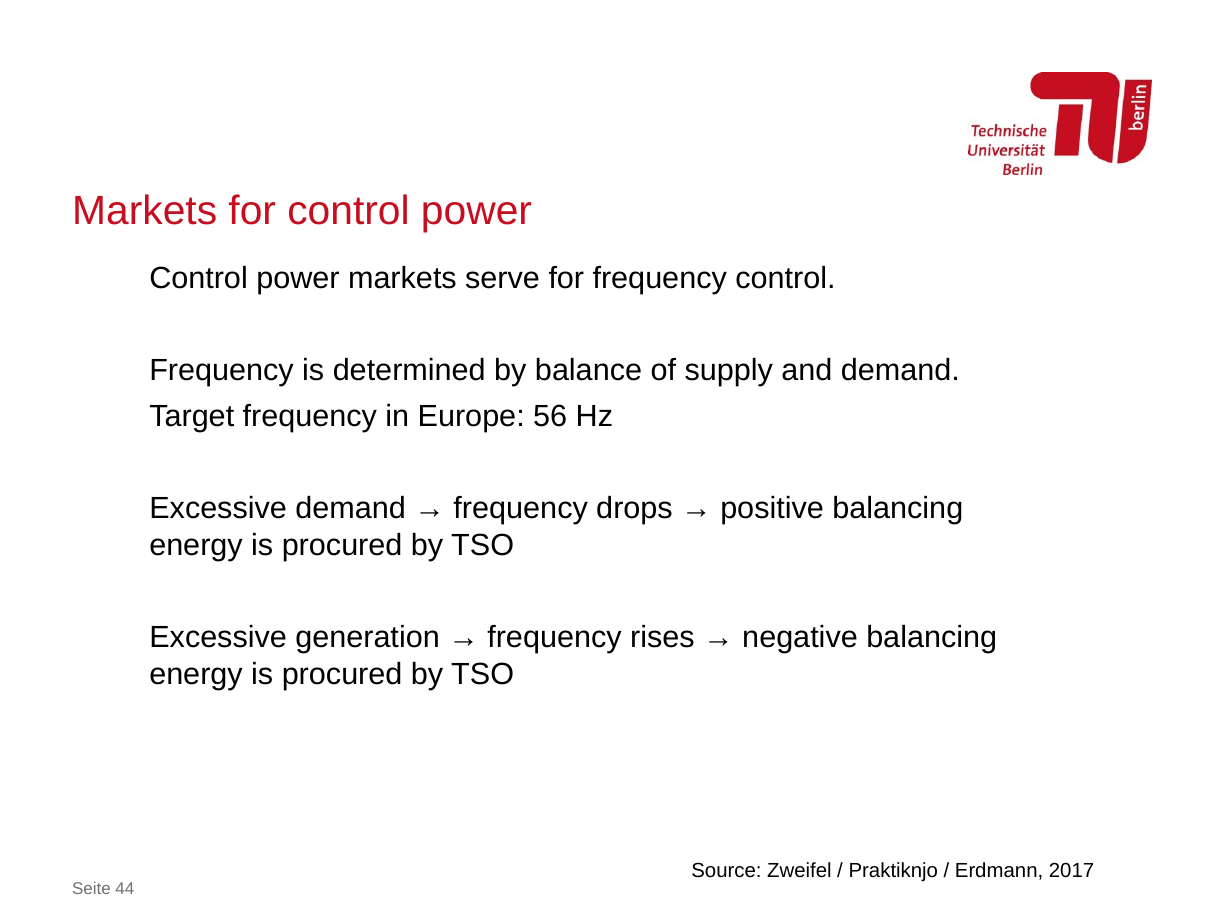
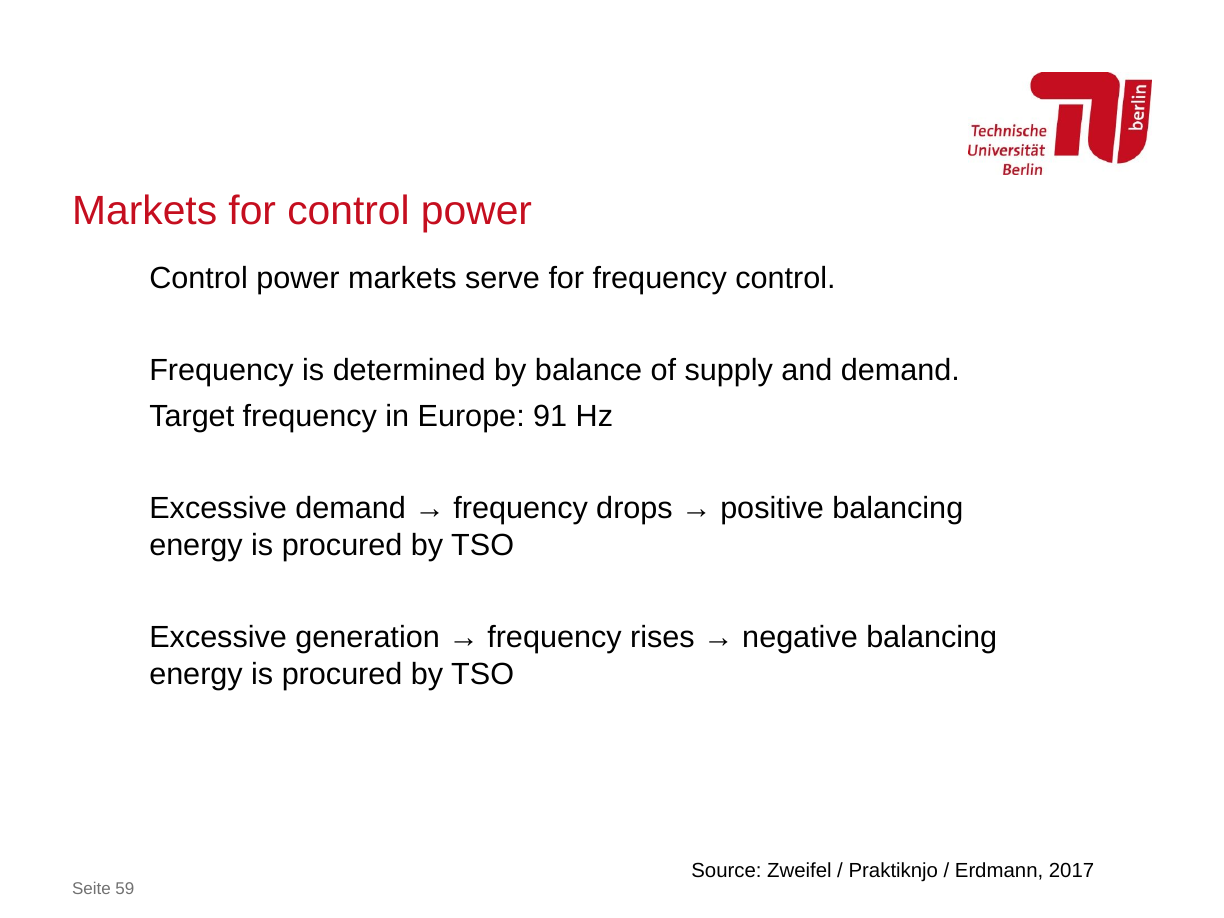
56: 56 -> 91
44: 44 -> 59
